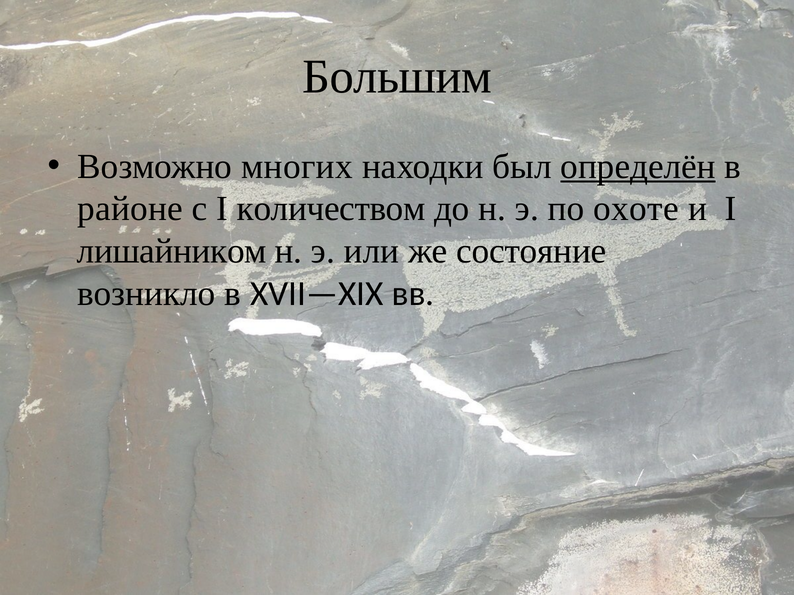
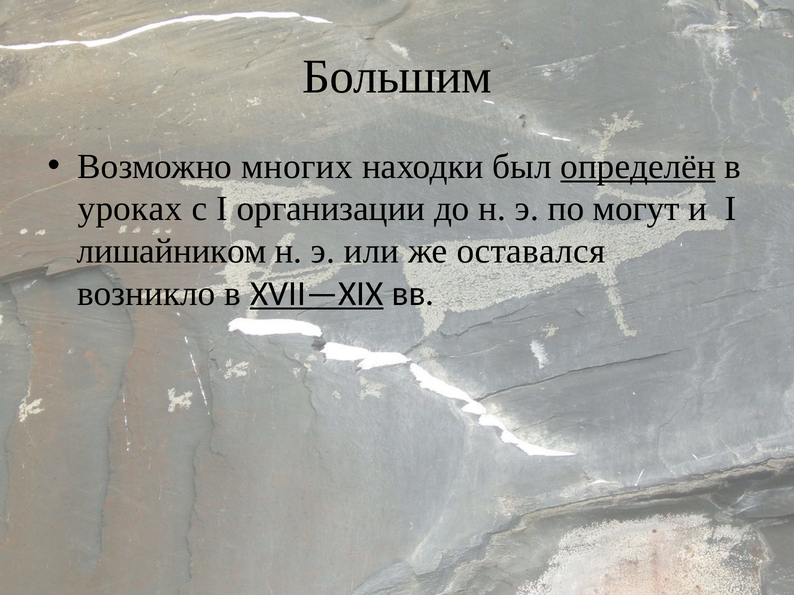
районе: районе -> уроках
количеством: количеством -> организации
охоте: охоте -> могут
состояние: состояние -> оставался
XVII—XIX underline: none -> present
